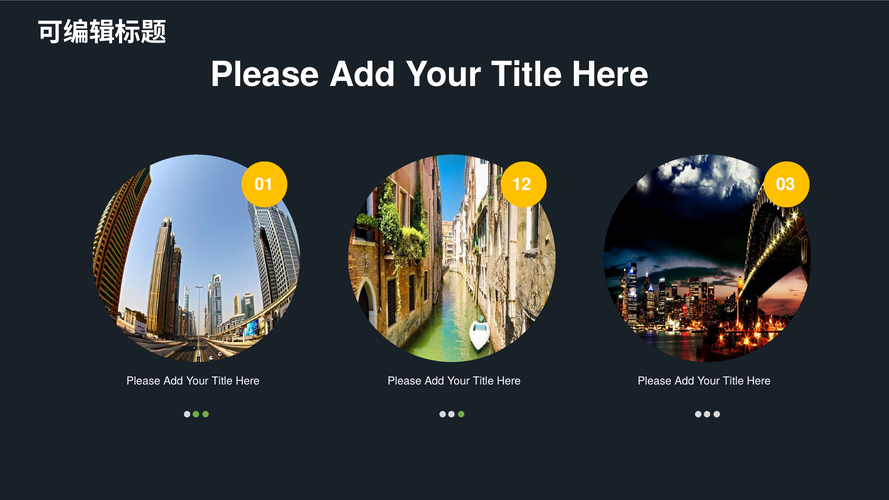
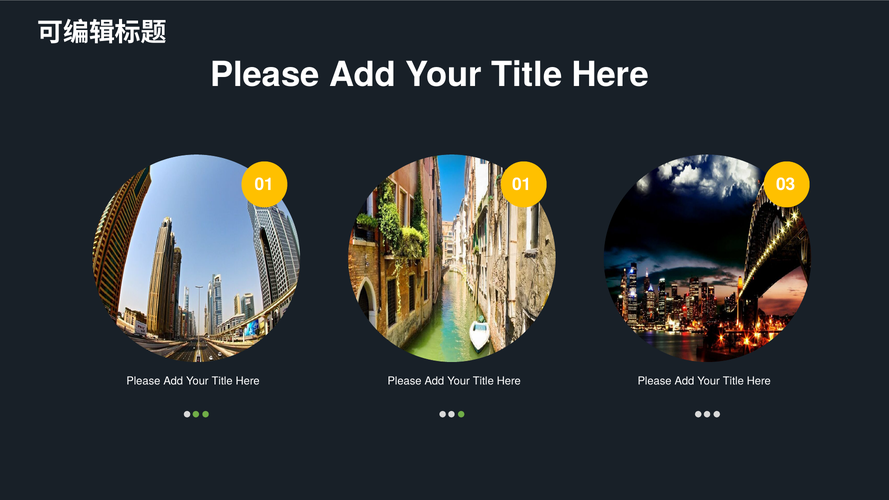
01 12: 12 -> 01
